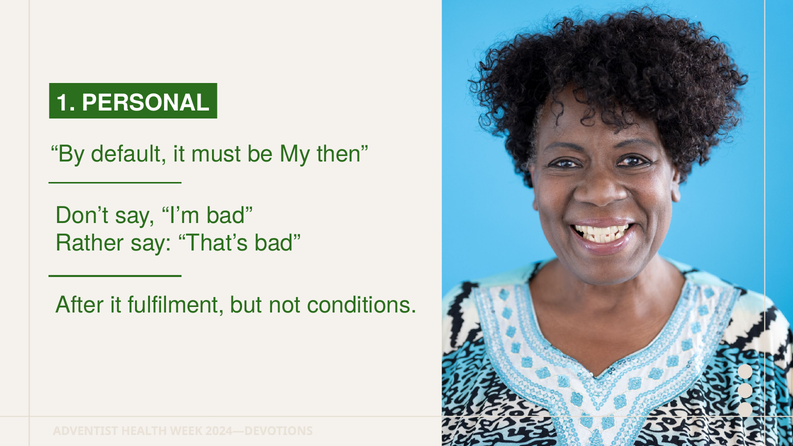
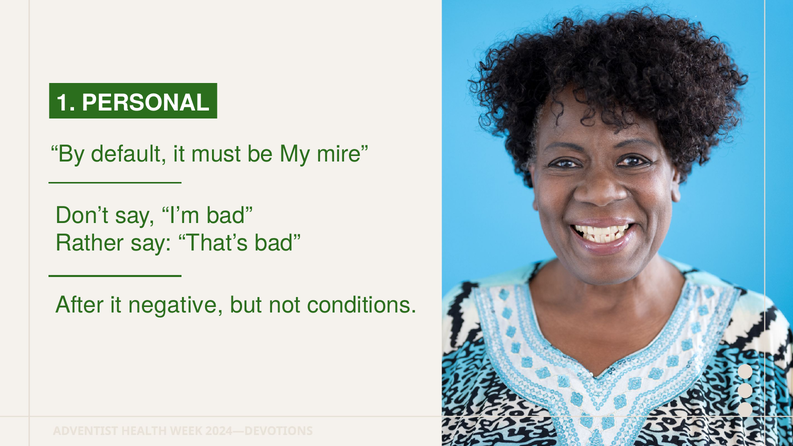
then: then -> mire
fulfilment: fulfilment -> negative
